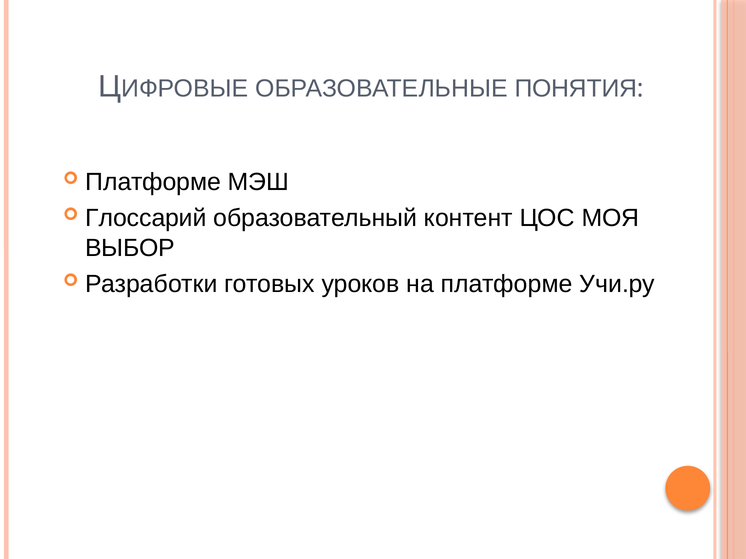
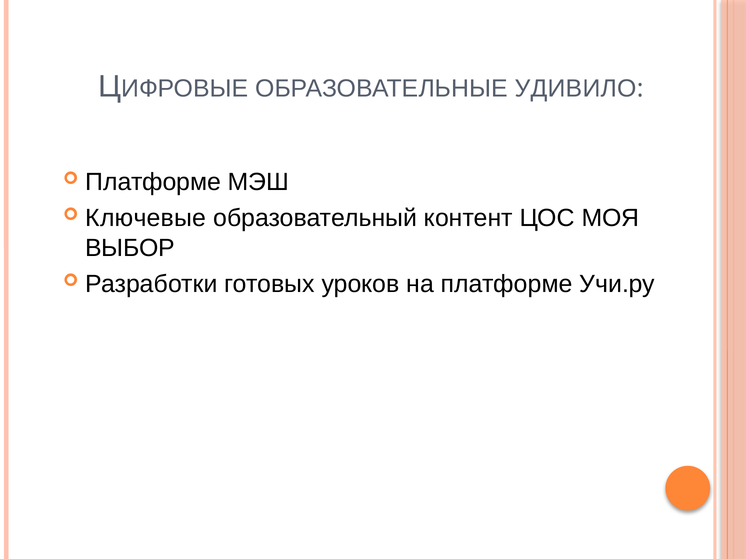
ПОНЯТИЯ: ПОНЯТИЯ -> УДИВИЛО
Глоссарий: Глоссарий -> Ключевые
